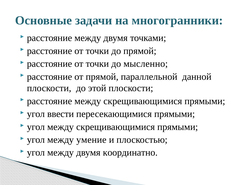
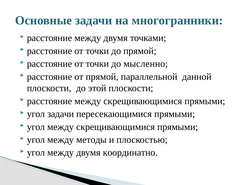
угол ввести: ввести -> задачи
умение: умение -> методы
